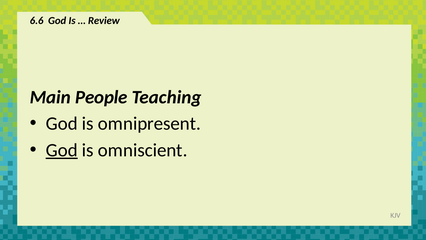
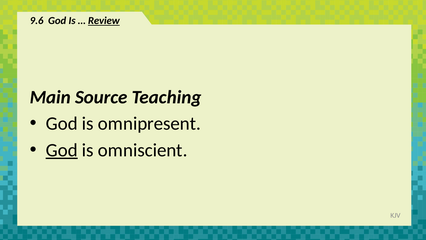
6.6: 6.6 -> 9.6
Review underline: none -> present
People: People -> Source
